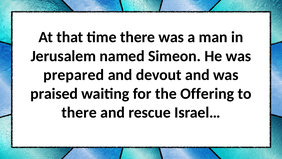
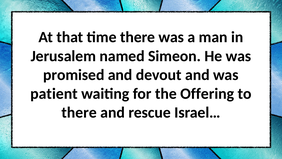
prepared: prepared -> promised
praised: praised -> patient
